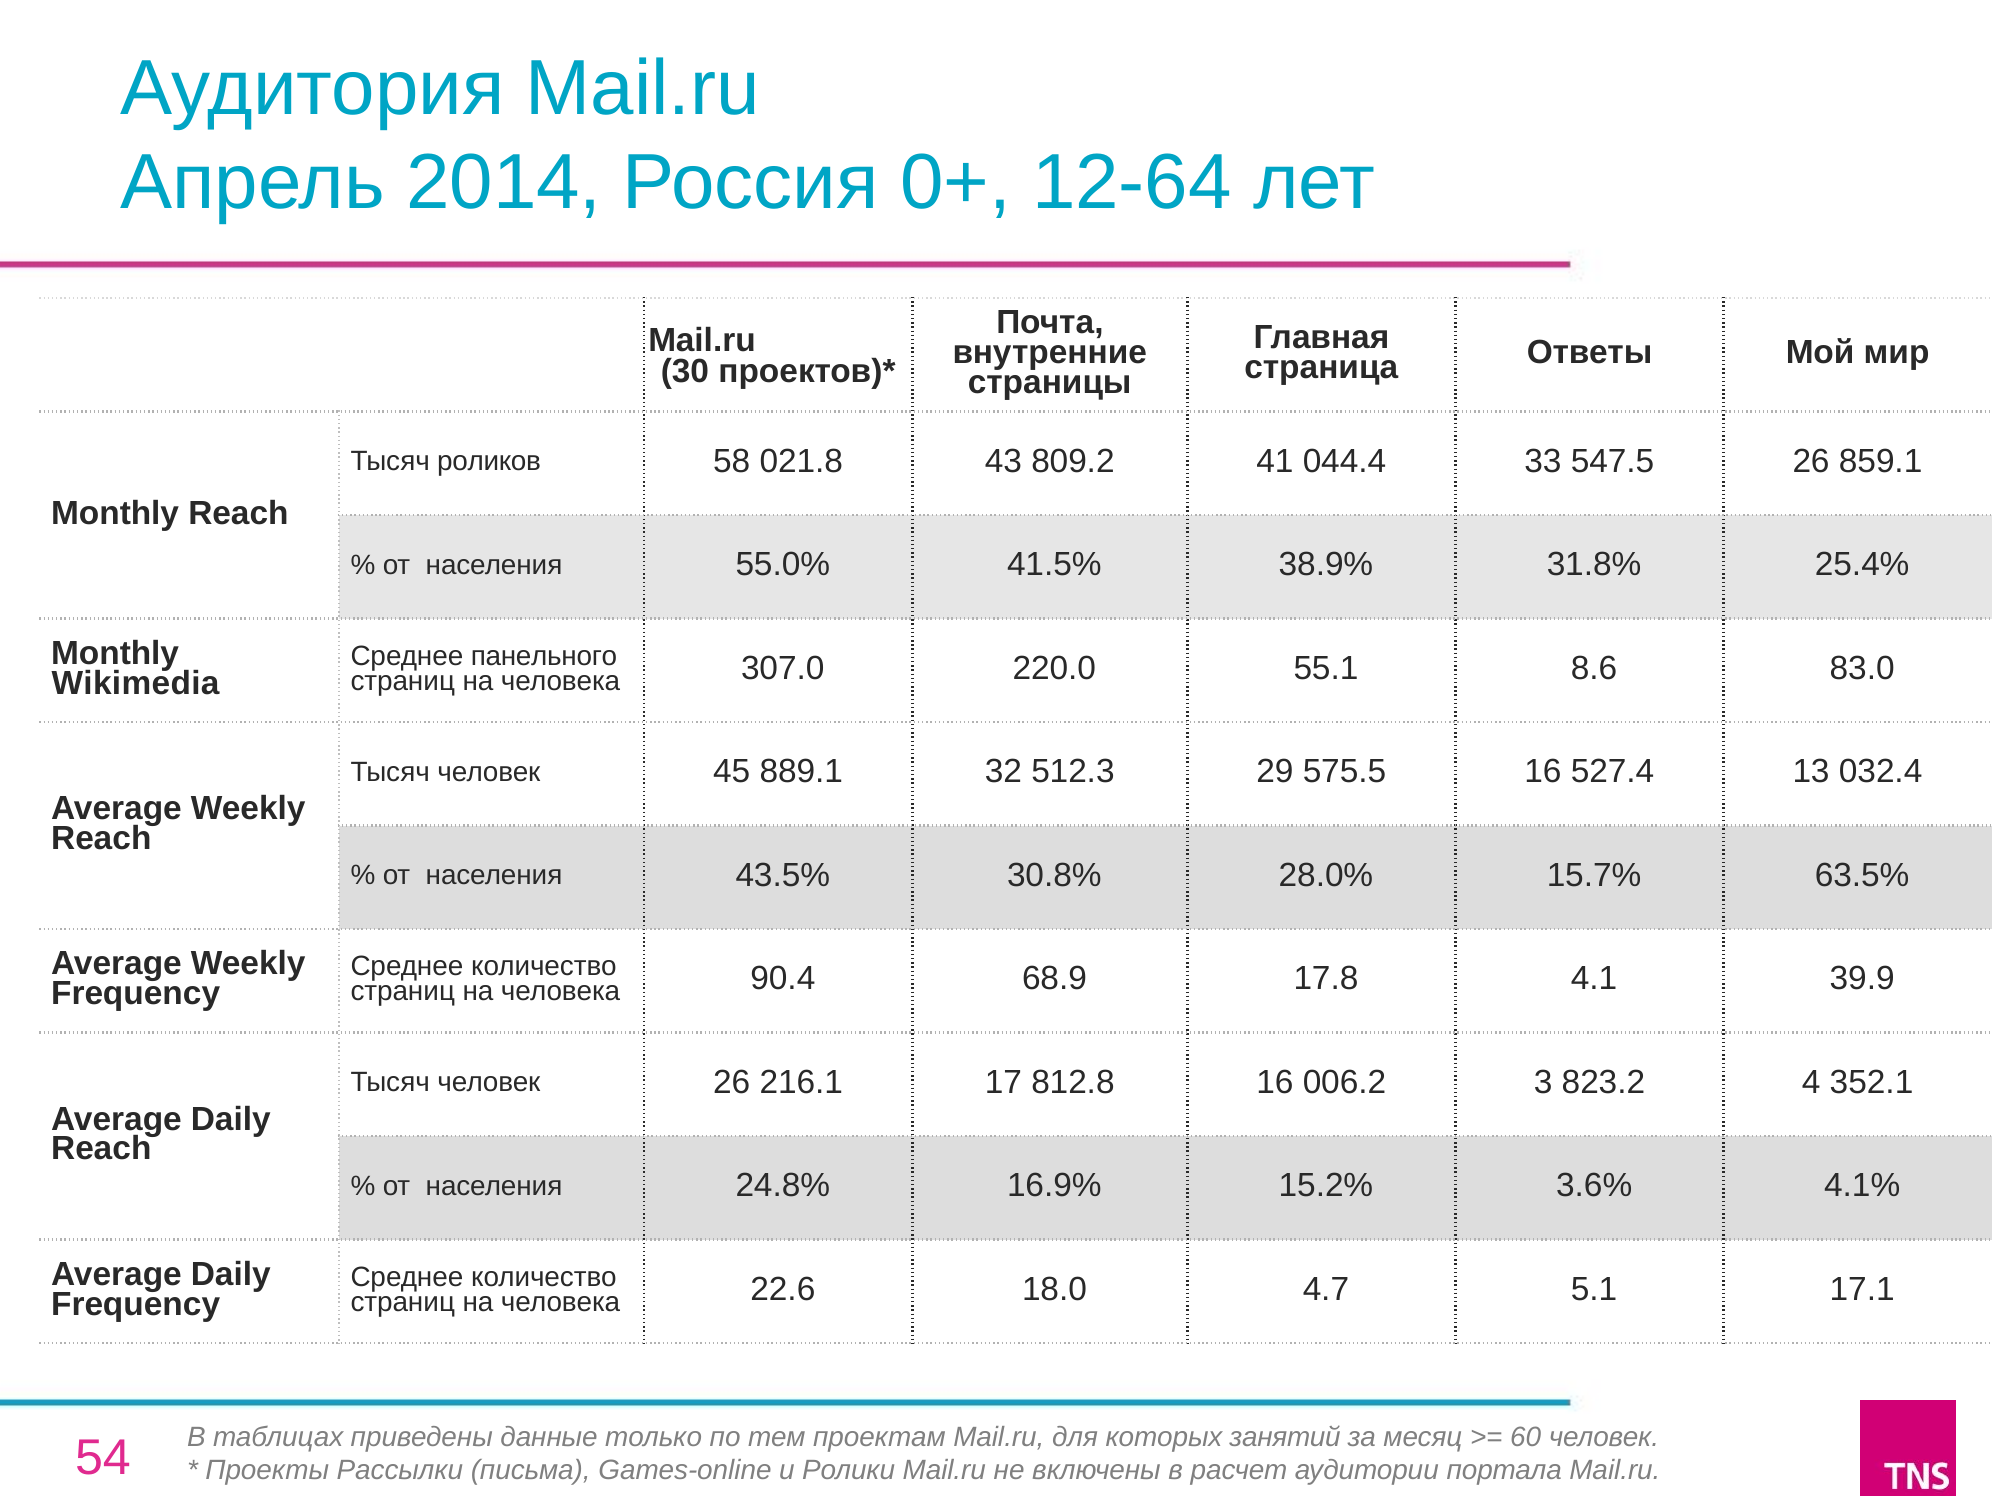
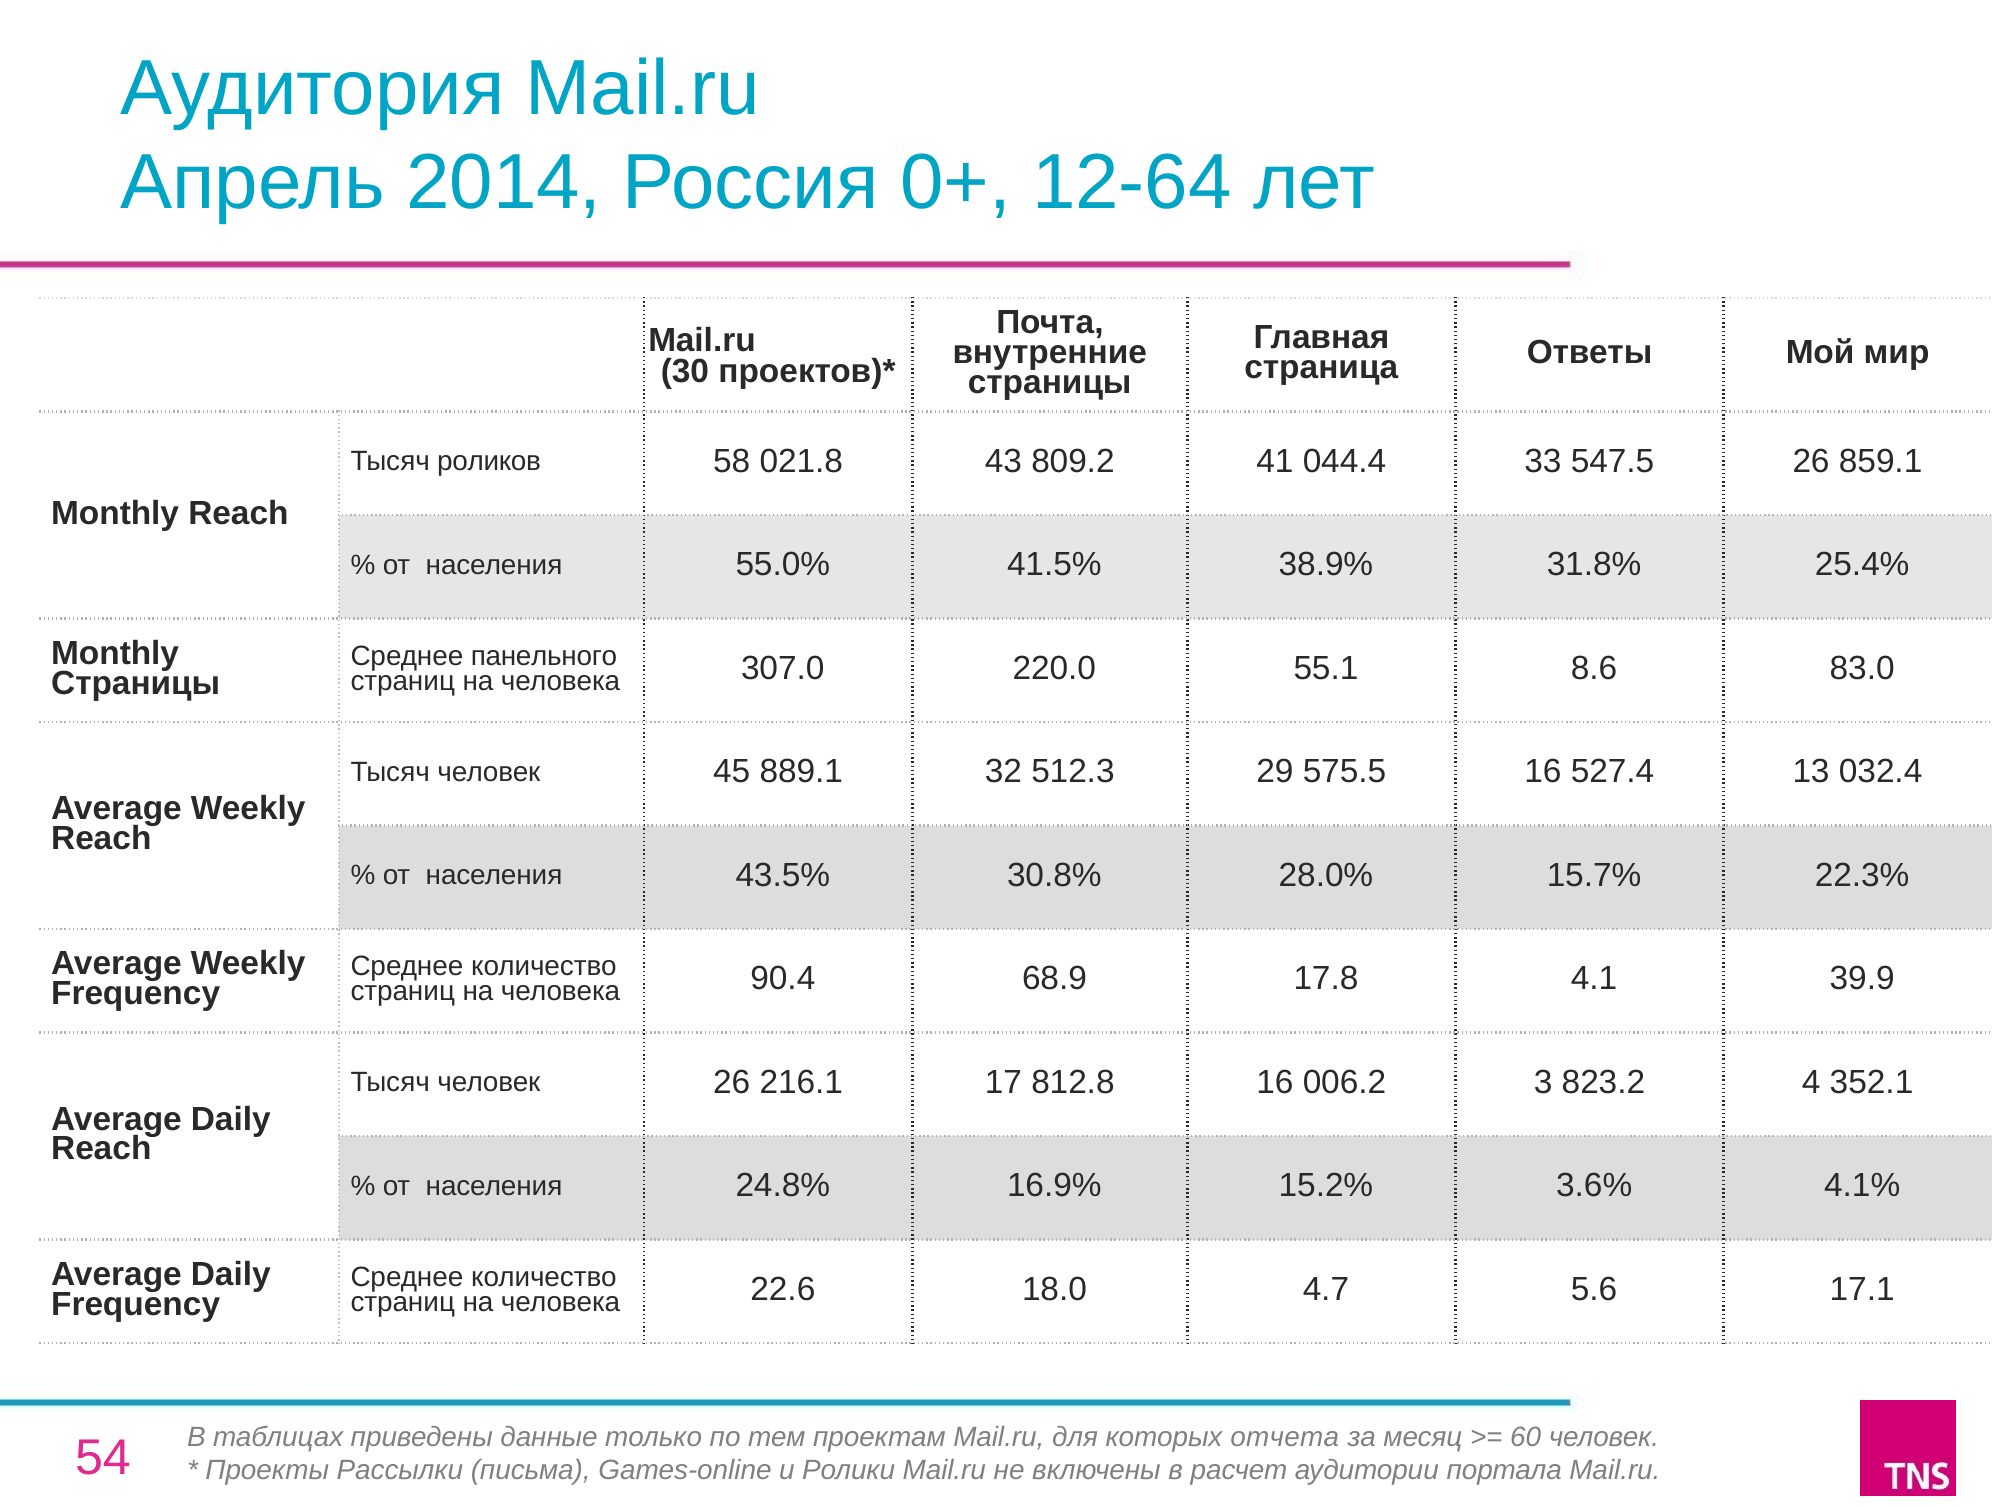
Wikimedia at (136, 683): Wikimedia -> Страницы
63.5%: 63.5% -> 22.3%
5.1: 5.1 -> 5.6
занятий: занятий -> отчета
